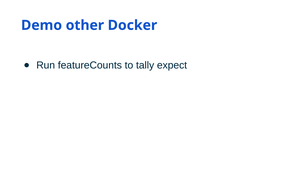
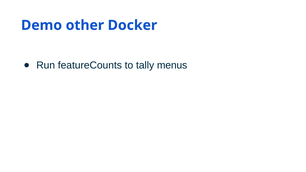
expect: expect -> menus
